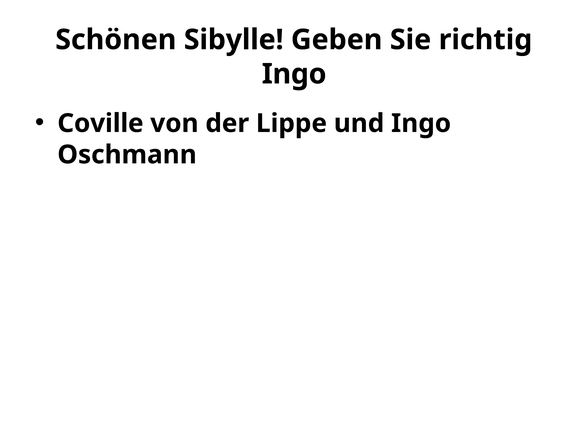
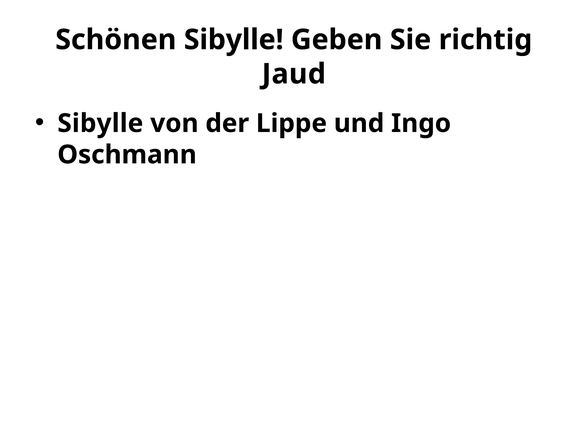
Ingo at (294, 74): Ingo -> Jaud
Coville at (100, 123): Coville -> Sibylle
